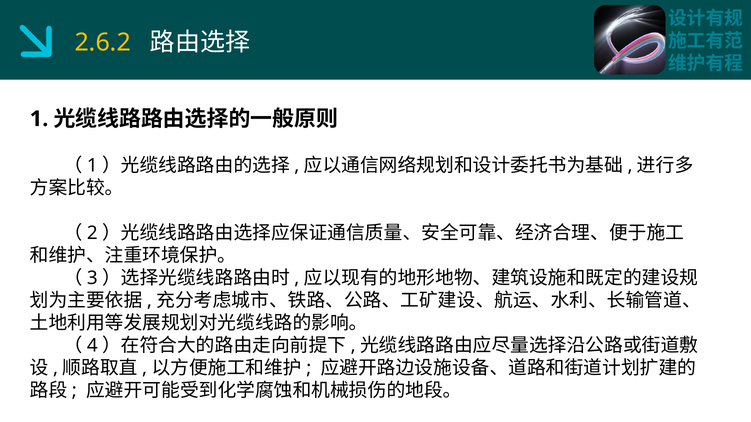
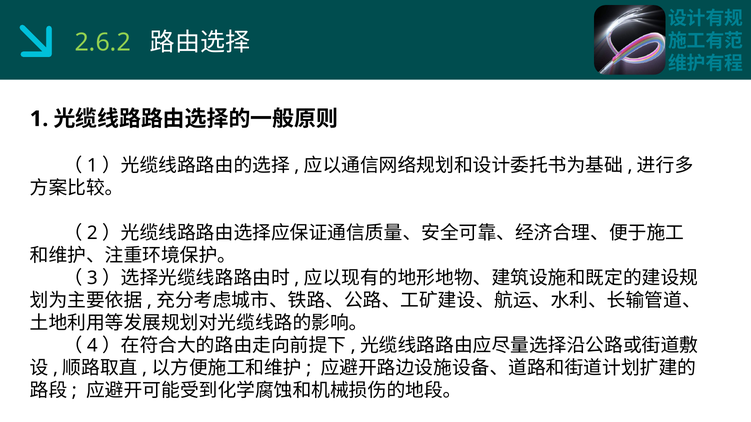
2.6.2 colour: yellow -> light green
